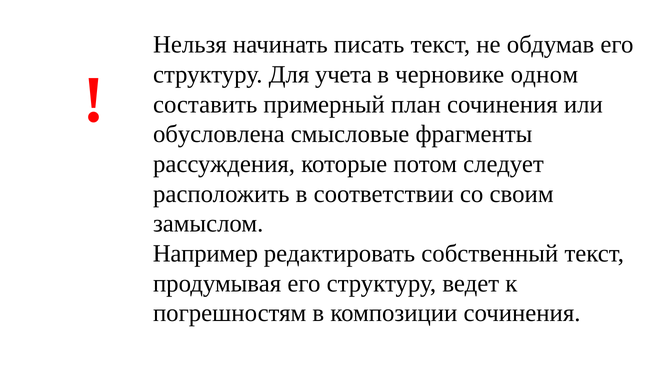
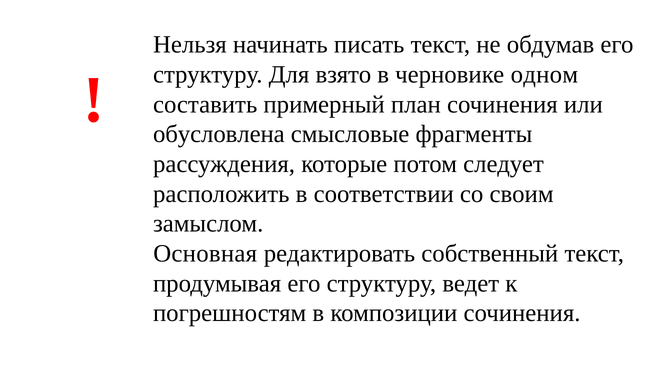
учета: учета -> взято
Например: Например -> Основная
